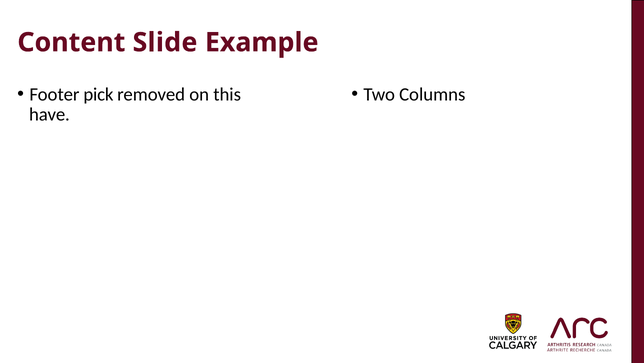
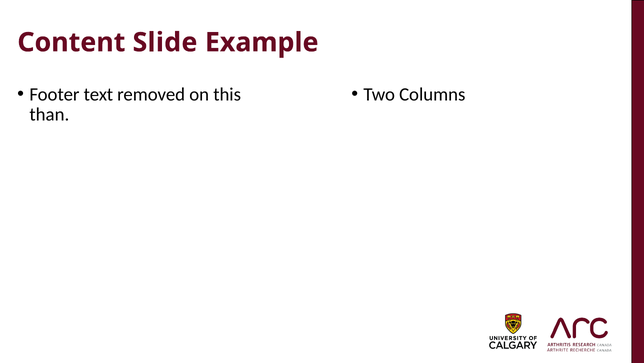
pick: pick -> text
have: have -> than
